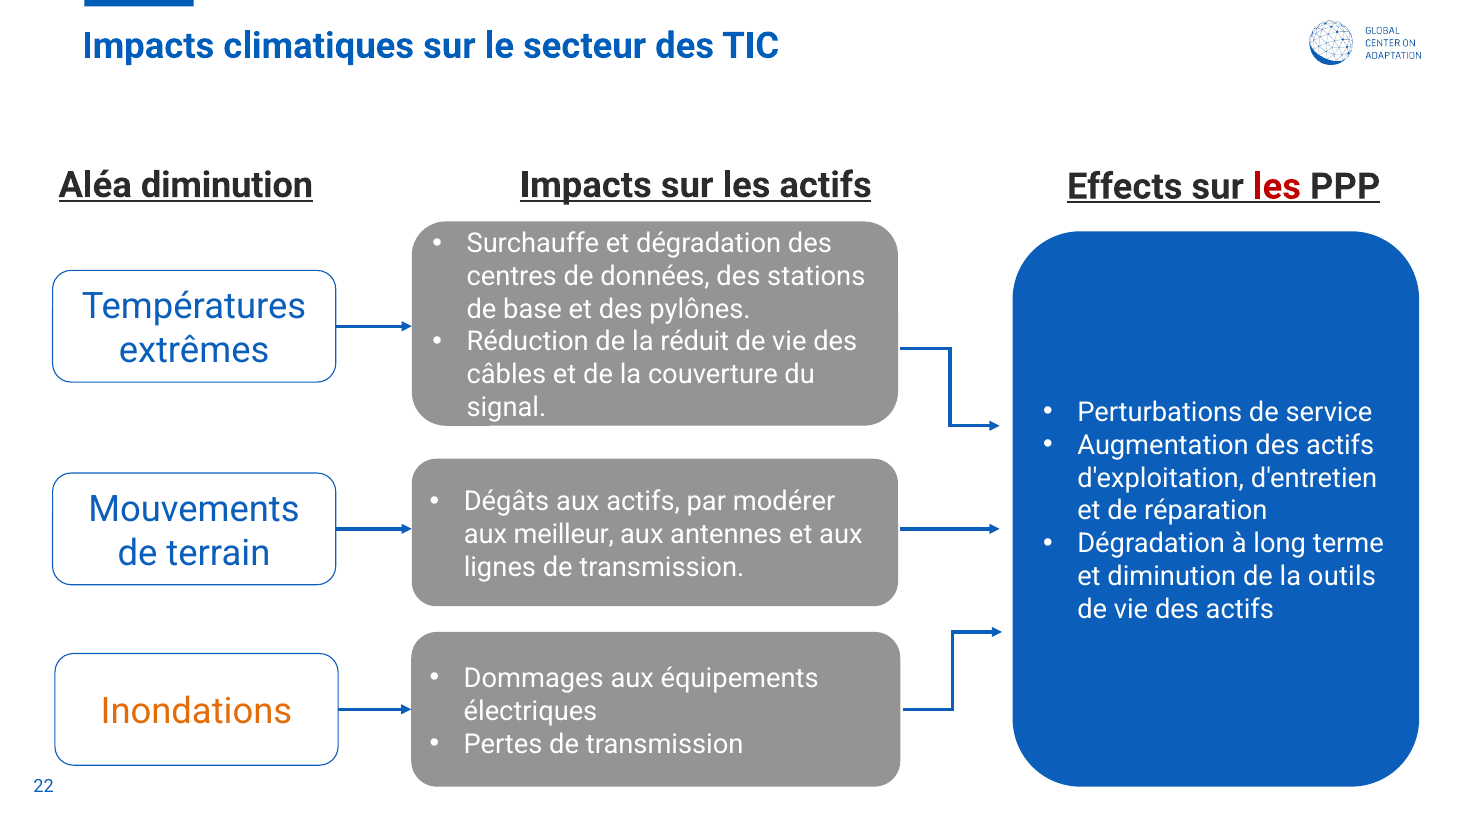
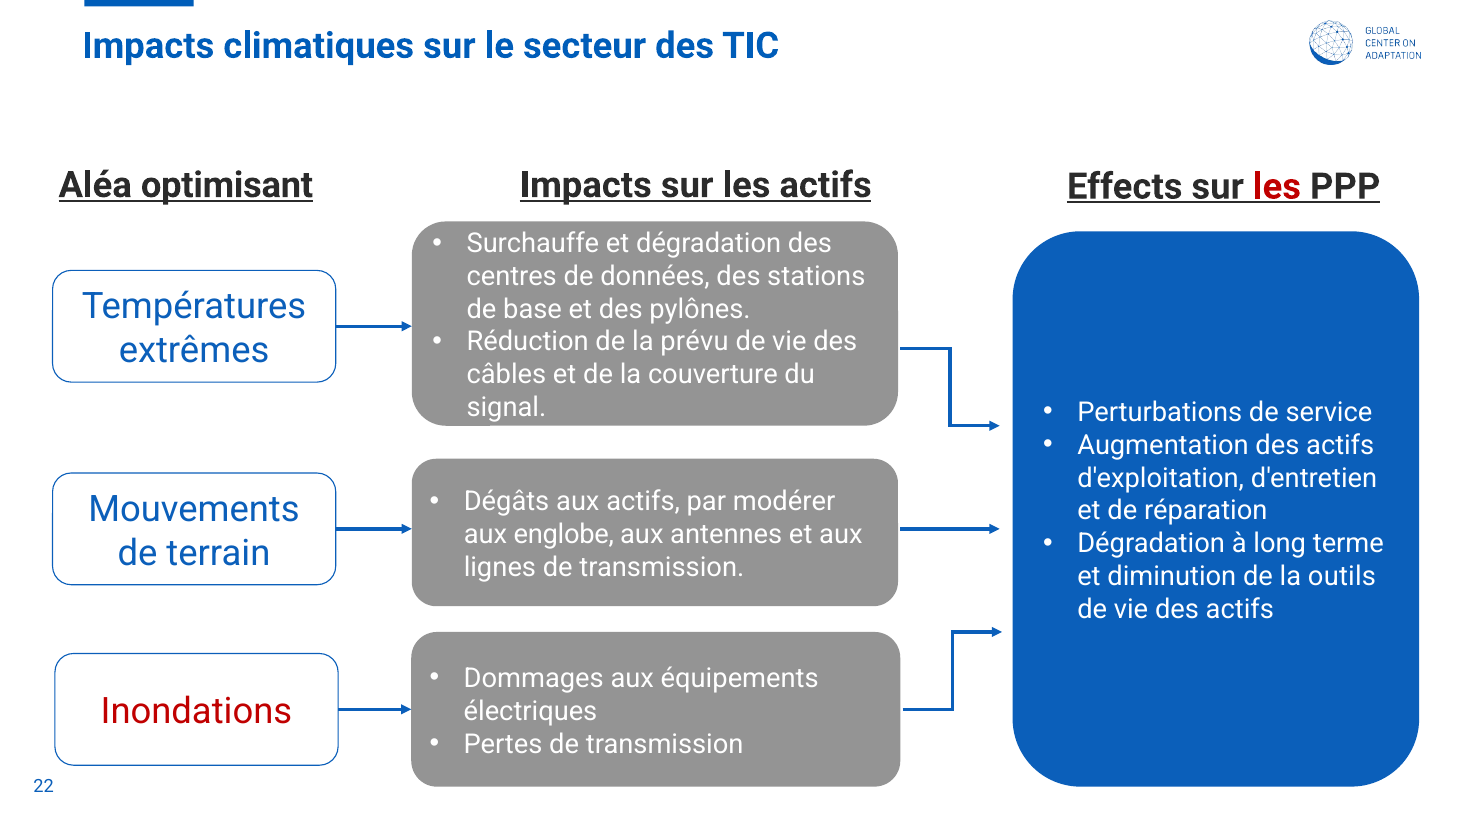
Aléa diminution: diminution -> optimisant
réduit: réduit -> prévu
meilleur: meilleur -> englobe
Inondations colour: orange -> red
